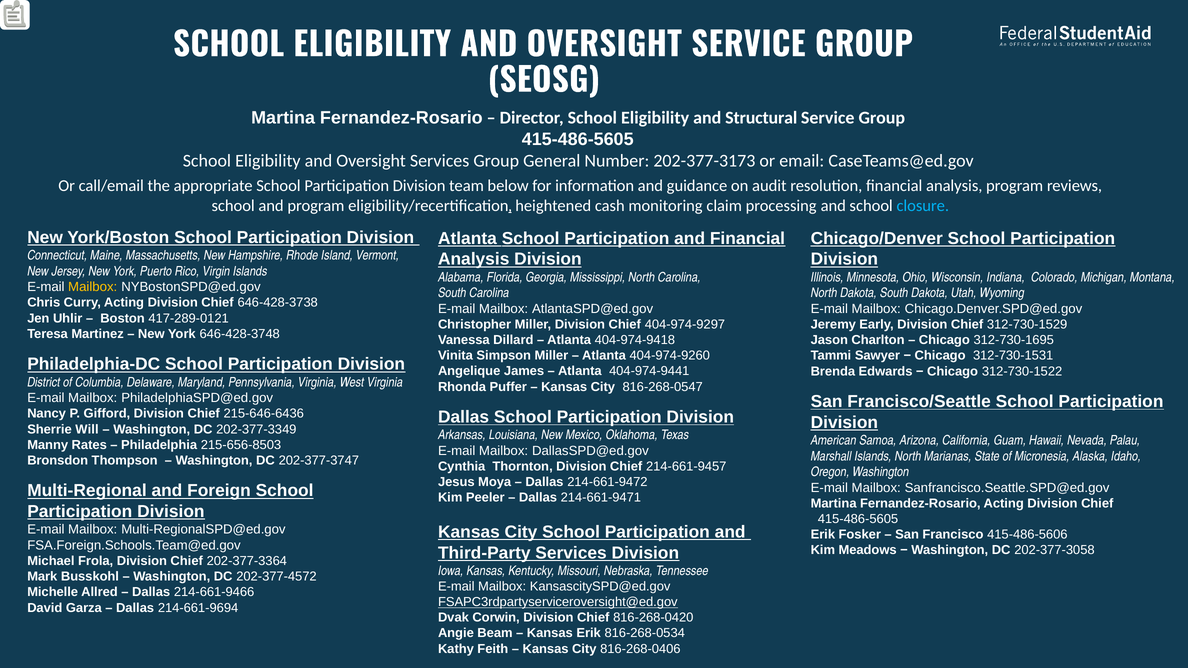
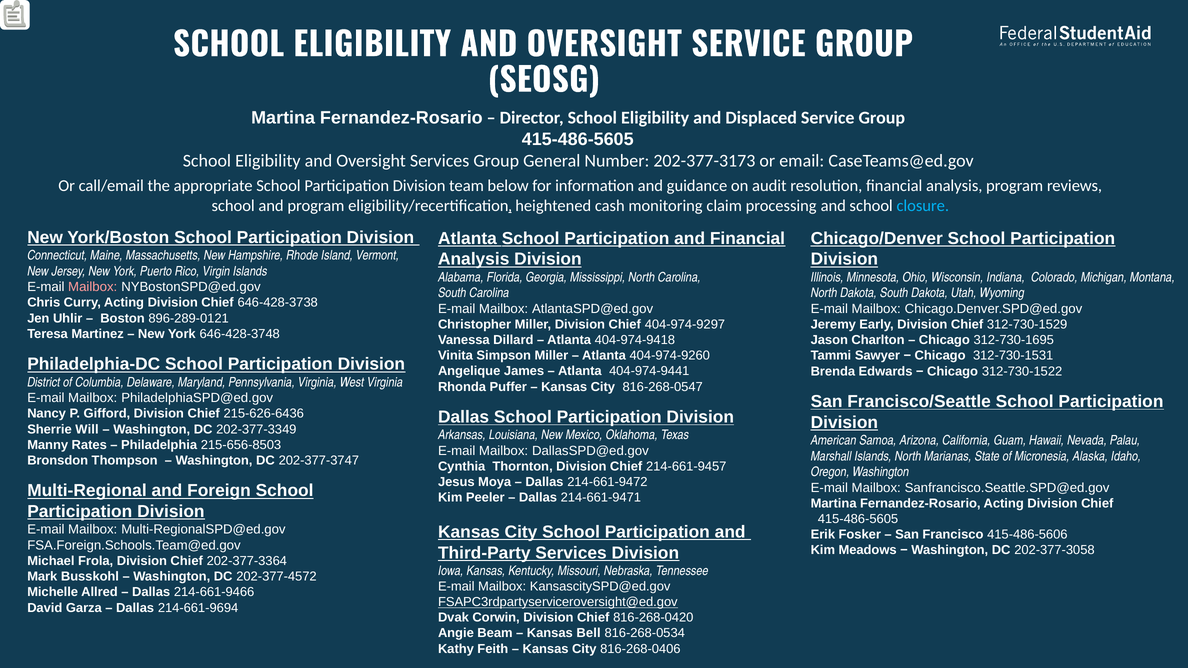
Structural: Structural -> Displaced
Mailbox at (93, 287) colour: yellow -> pink
417-289-0121: 417-289-0121 -> 896-289-0121
215-646-6436: 215-646-6436 -> 215-626-6436
Kansas Erik: Erik -> Bell
